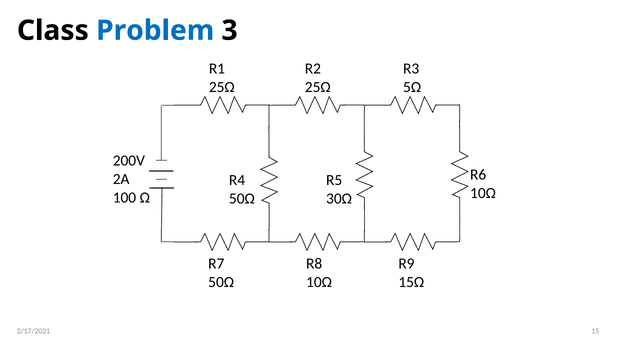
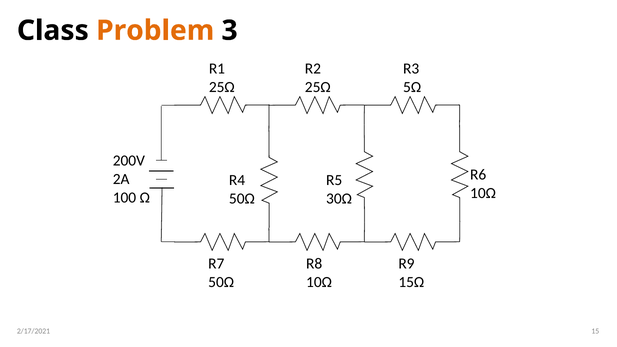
Problem colour: blue -> orange
